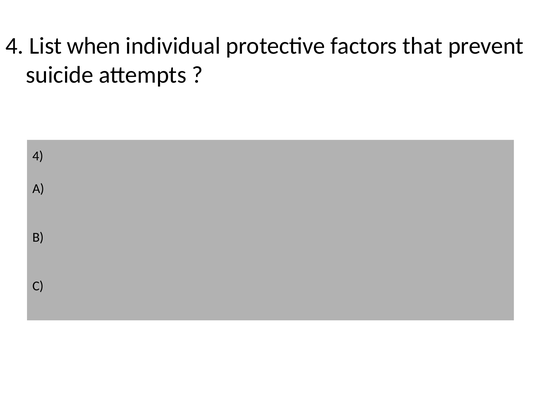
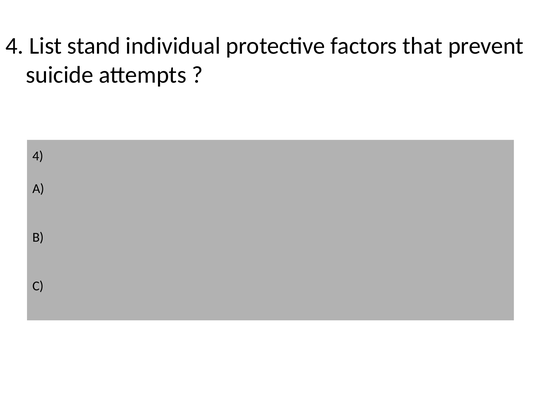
when: when -> stand
